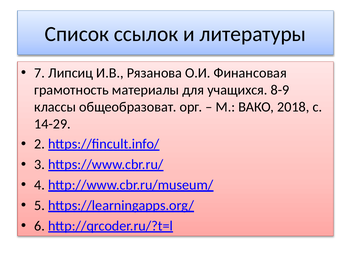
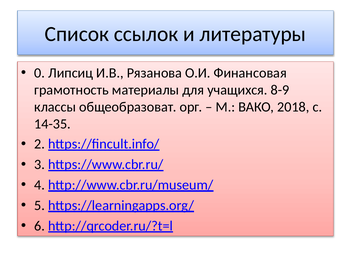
7: 7 -> 0
14-29: 14-29 -> 14-35
